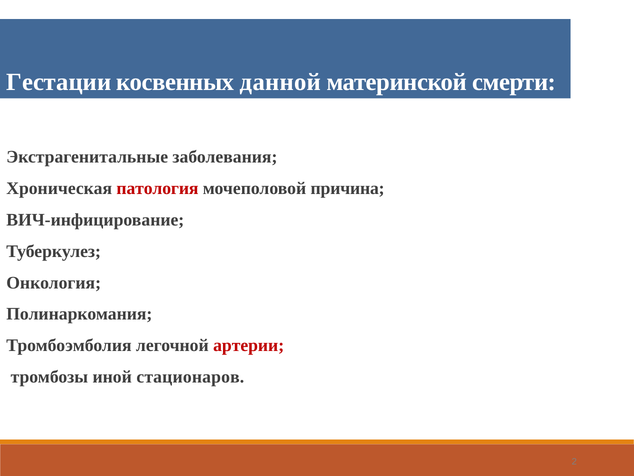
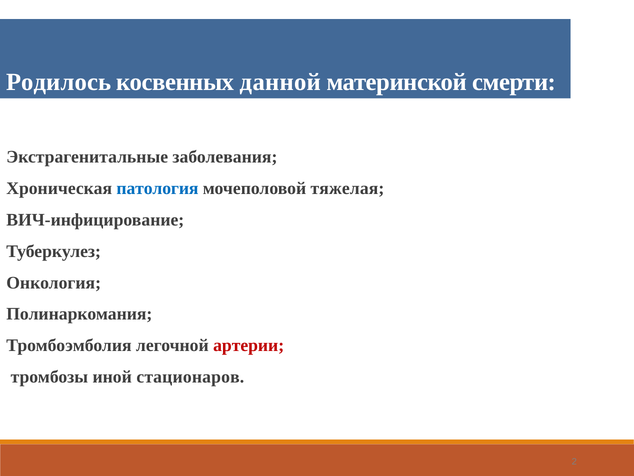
Гестации: Гестации -> Родилось
патология colour: red -> blue
причина: причина -> тяжелая
